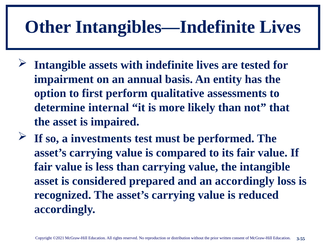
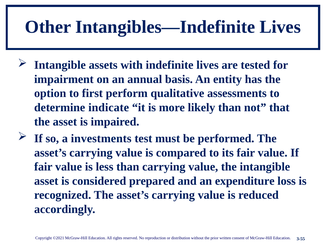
internal: internal -> indicate
an accordingly: accordingly -> expenditure
